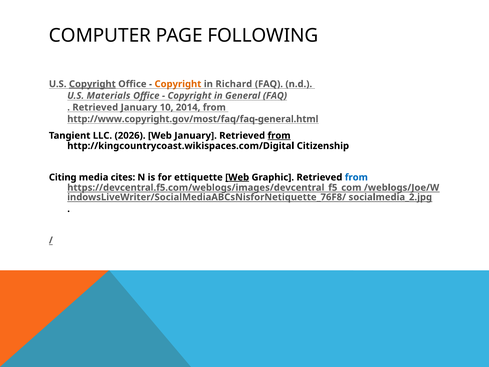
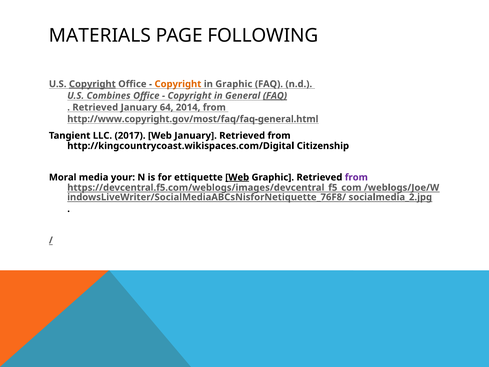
COMPUTER: COMPUTER -> MATERIALS
in Richard: Richard -> Graphic
Materials: Materials -> Combines
FAQ at (275, 96) underline: none -> present
10: 10 -> 64
2026: 2026 -> 2017
from at (279, 135) underline: present -> none
Citing: Citing -> Moral
cites: cites -> your
from at (356, 177) colour: blue -> purple
